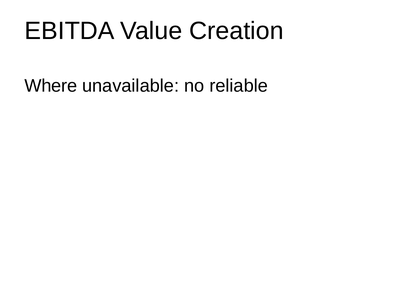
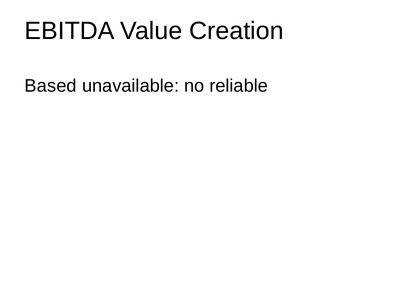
Where: Where -> Based
